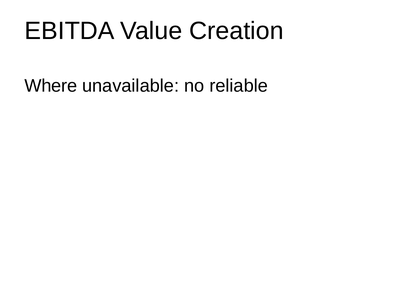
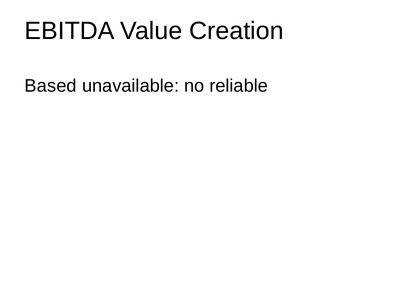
Where: Where -> Based
